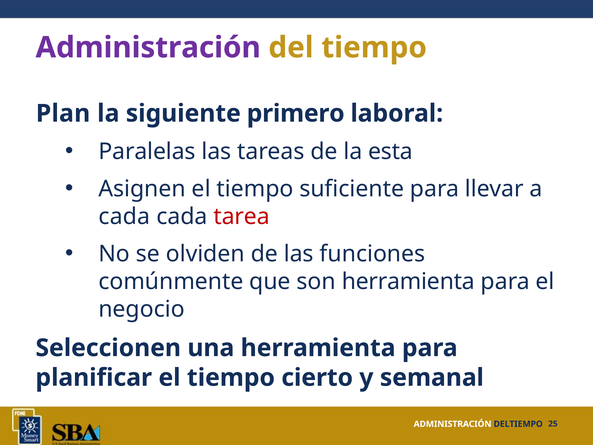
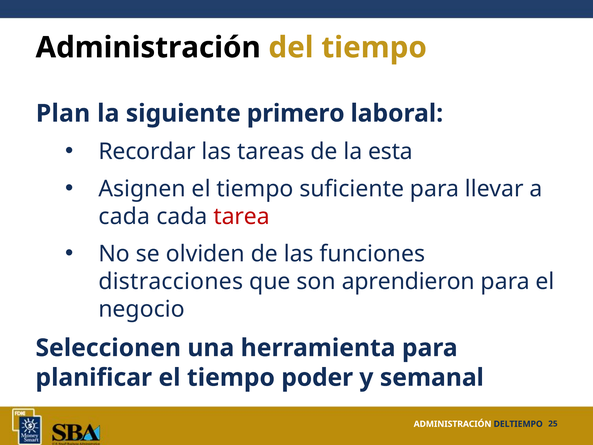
Administración at (148, 48) colour: purple -> black
Paralelas: Paralelas -> Recordar
comúnmente: comúnmente -> distracciones
son herramienta: herramienta -> aprendieron
cierto: cierto -> poder
